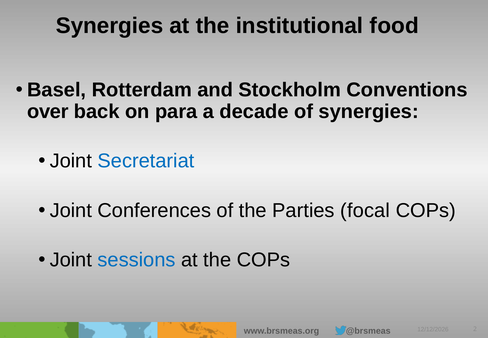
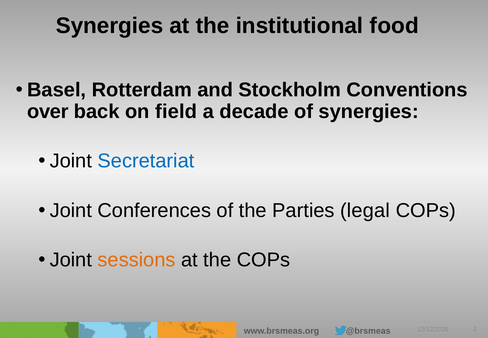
para: para -> field
focal: focal -> legal
sessions colour: blue -> orange
